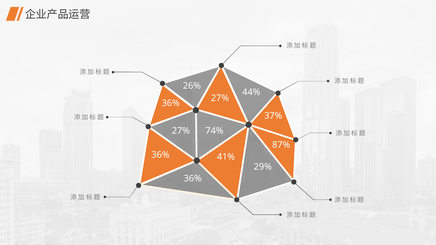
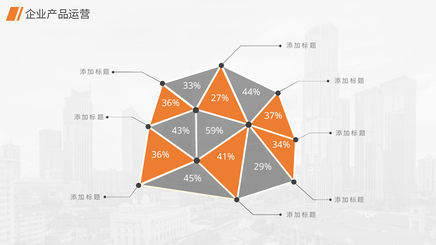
26%: 26% -> 33%
74%: 74% -> 59%
27% at (181, 131): 27% -> 43%
87%: 87% -> 34%
36% at (193, 179): 36% -> 45%
